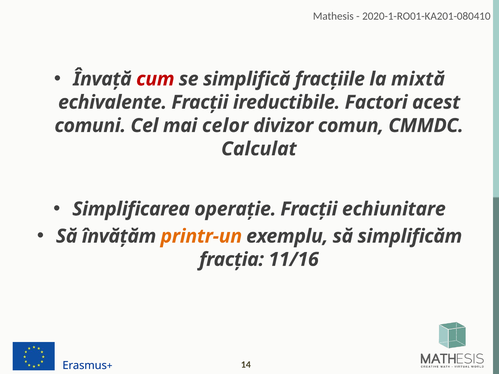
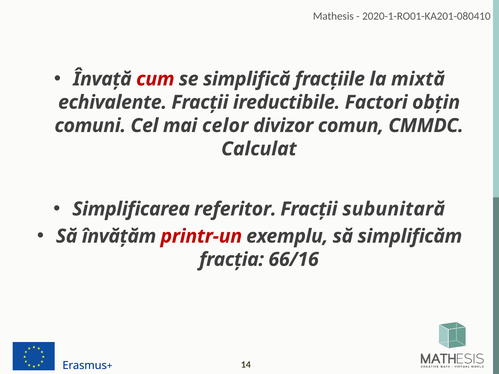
acest: acest -> obțin
operație: operație -> referitor
echiunitare: echiunitare -> subunitară
printr-un colour: orange -> red
11/16: 11/16 -> 66/16
